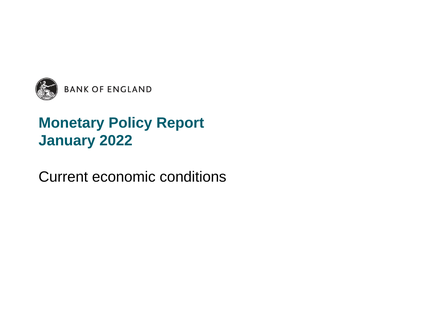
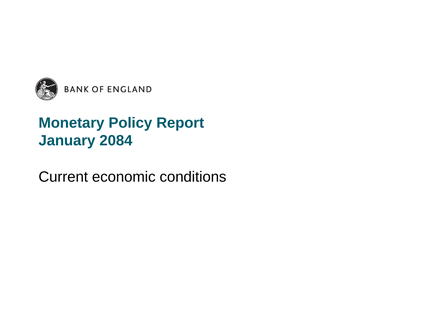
2022: 2022 -> 2084
